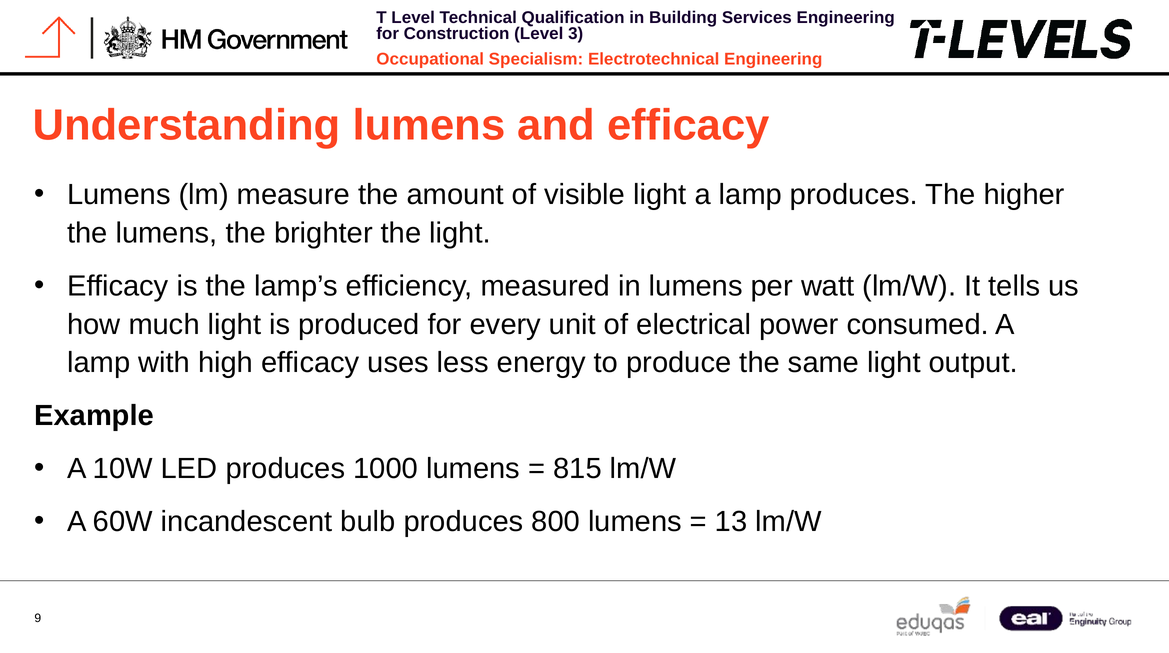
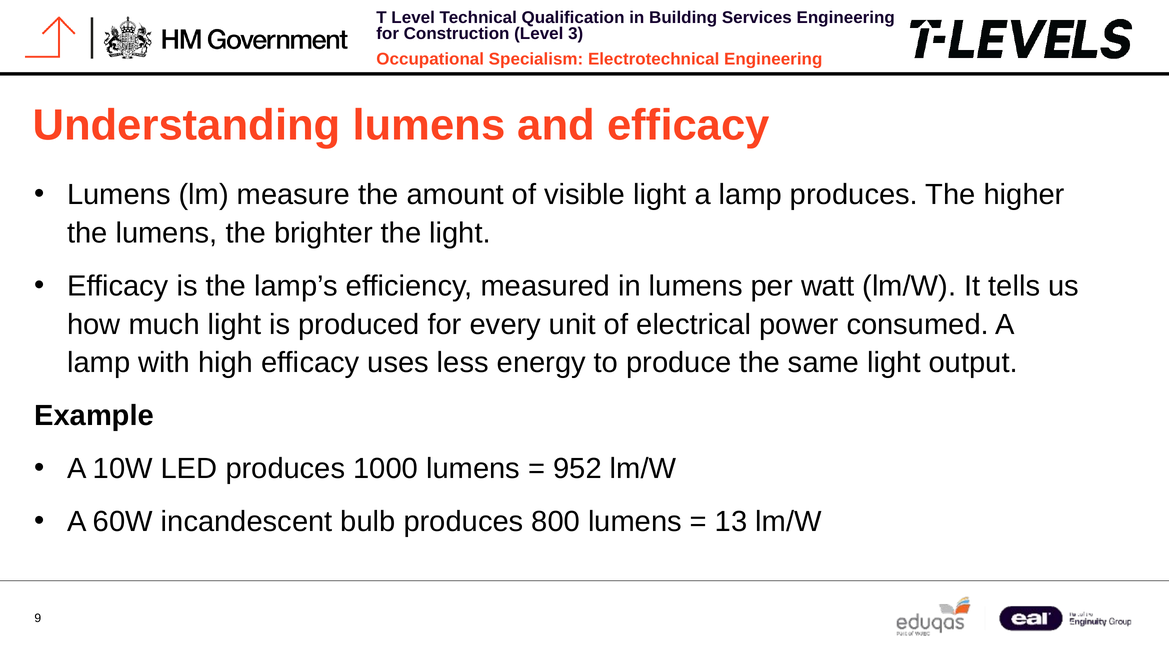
815: 815 -> 952
